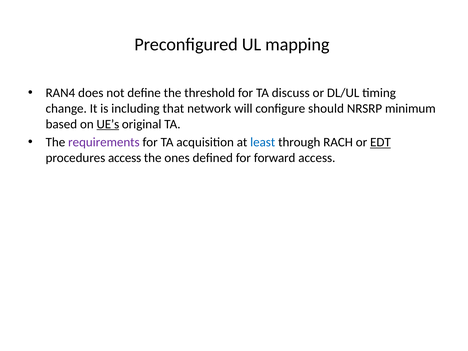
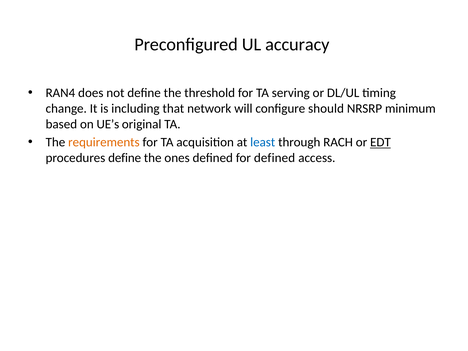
mapping: mapping -> accuracy
discuss: discuss -> serving
UE’s underline: present -> none
requirements colour: purple -> orange
procedures access: access -> define
for forward: forward -> defined
